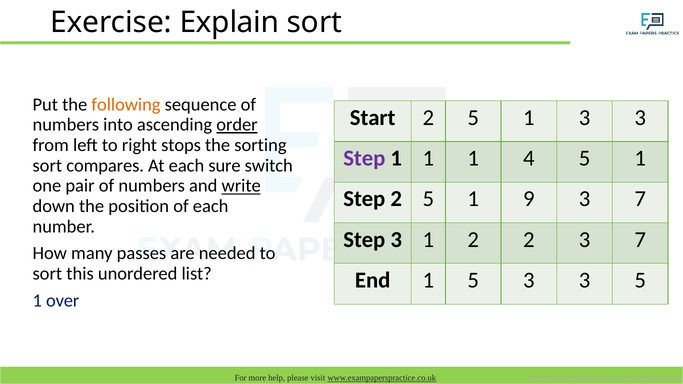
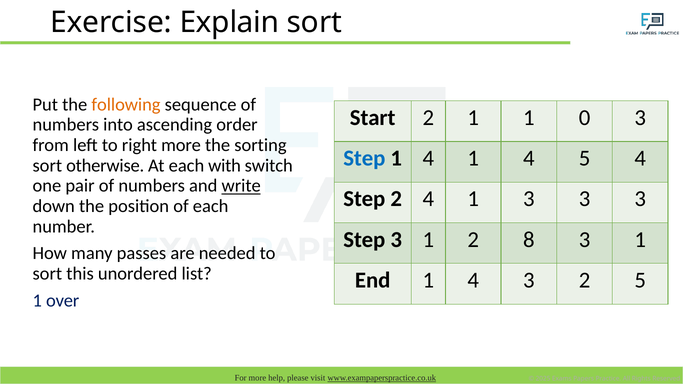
Start 2 5: 5 -> 1
1 3: 3 -> 0
order underline: present -> none
right stops: stops -> more
Step at (364, 158) colour: purple -> blue
1 at (428, 158): 1 -> 4
4 5 1: 1 -> 4
compares: compares -> otherwise
sure: sure -> with
Step 2 5: 5 -> 4
1 9: 9 -> 3
7 at (640, 199): 7 -> 3
2 2: 2 -> 8
7 at (640, 240): 7 -> 1
End 1 5: 5 -> 4
3 at (585, 280): 3 -> 2
